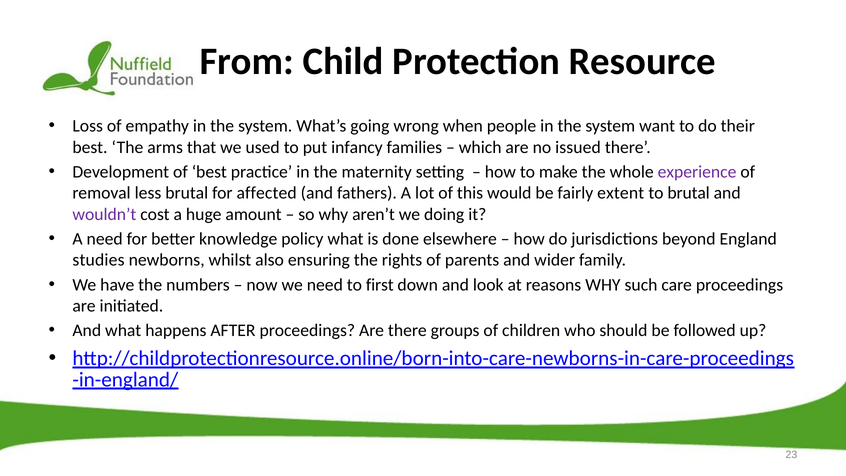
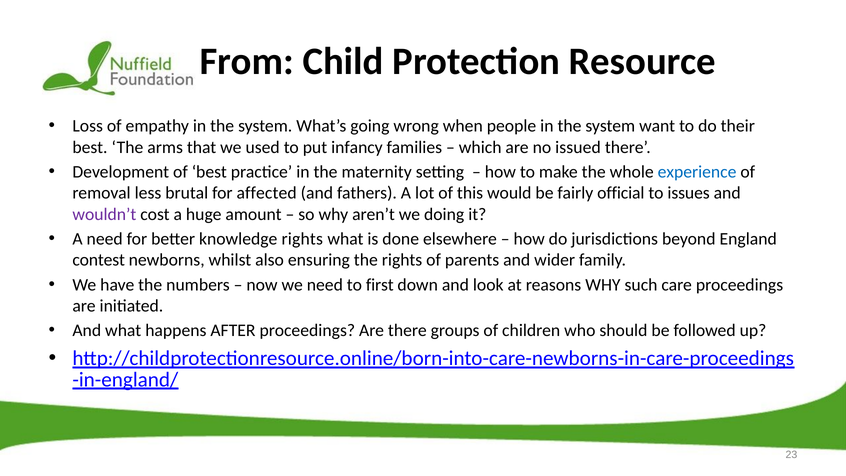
experience colour: purple -> blue
extent: extent -> official
to brutal: brutal -> issues
knowledge policy: policy -> rights
studies: studies -> contest
